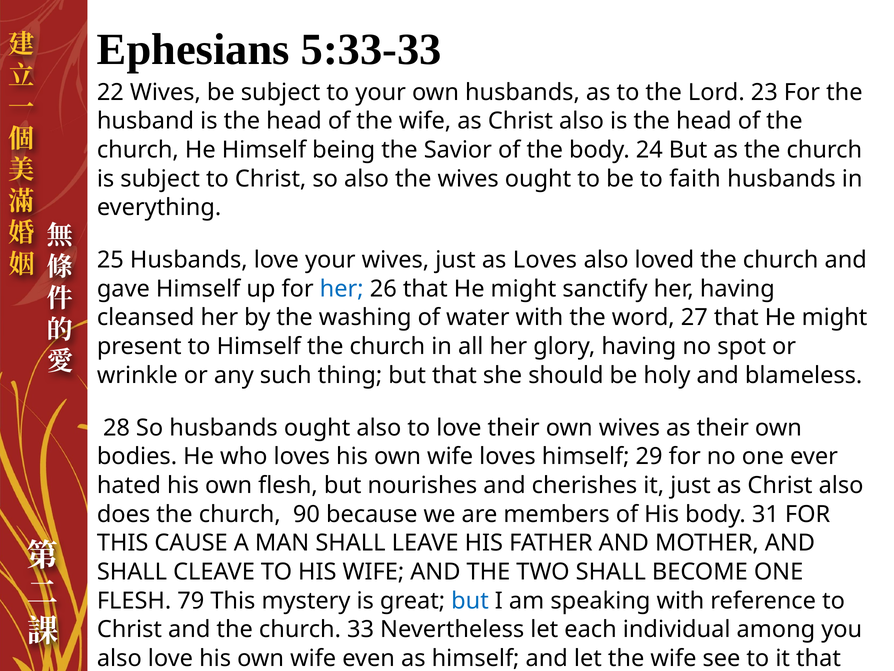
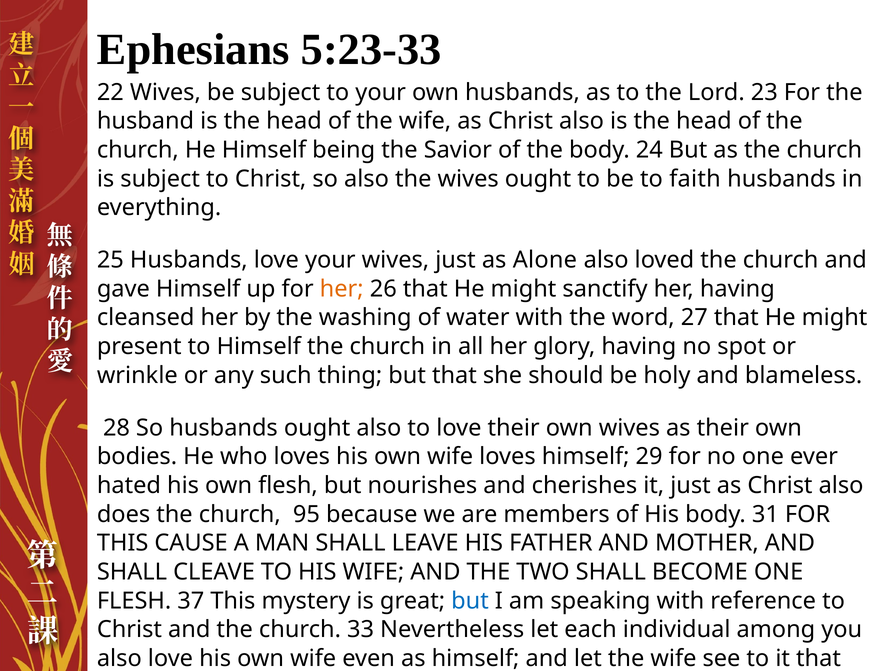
5:33-33: 5:33-33 -> 5:23-33
as Loves: Loves -> Alone
her at (342, 289) colour: blue -> orange
90: 90 -> 95
79: 79 -> 37
